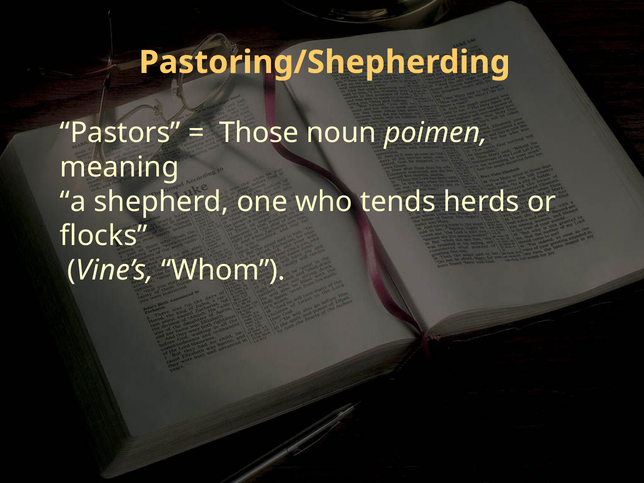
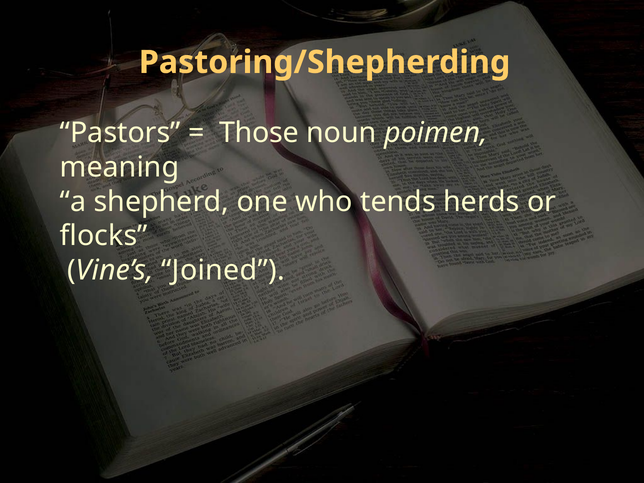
Whom: Whom -> Joined
